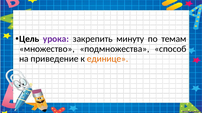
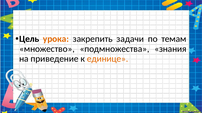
урока colour: purple -> orange
минуту: минуту -> задачи
способ: способ -> знания
